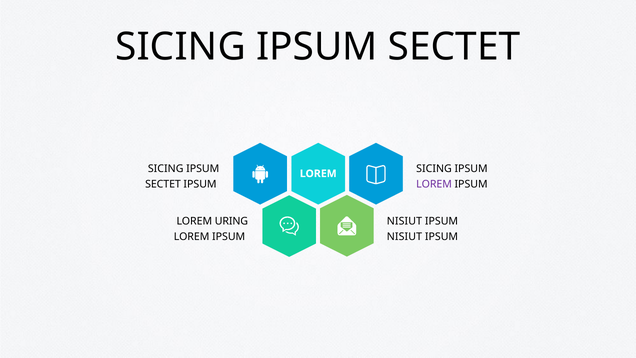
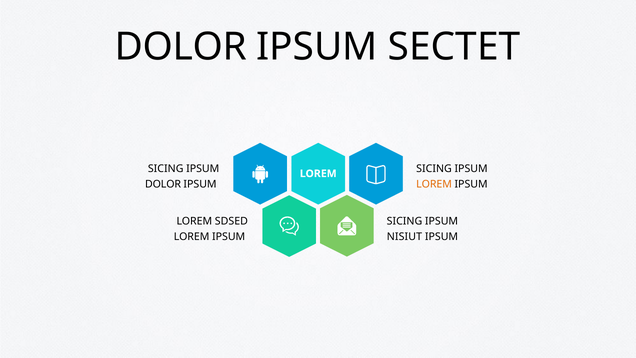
SICING at (180, 47): SICING -> DOLOR
SECTET at (163, 184): SECTET -> DOLOR
LOREM at (434, 184) colour: purple -> orange
URING: URING -> SDSED
NISIUT at (404, 221): NISIUT -> SICING
